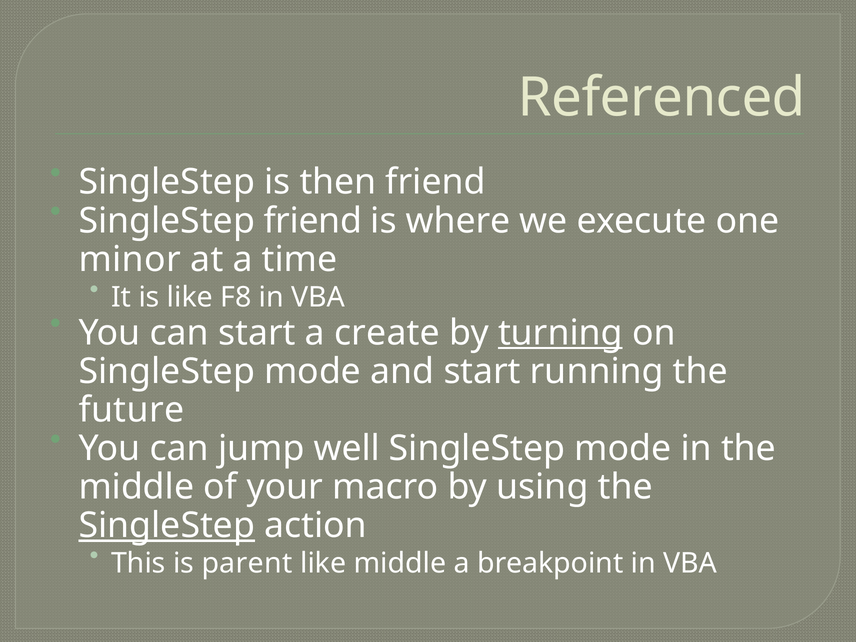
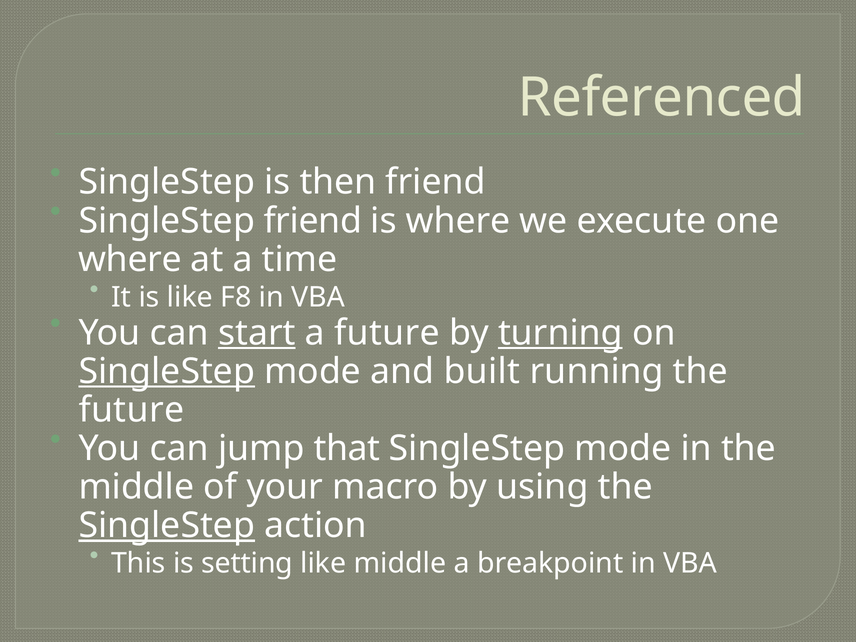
minor at (130, 259): minor -> where
start at (257, 333) underline: none -> present
a create: create -> future
SingleStep at (167, 371) underline: none -> present
and start: start -> built
well: well -> that
parent: parent -> setting
